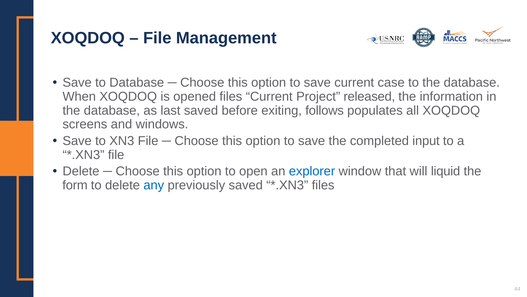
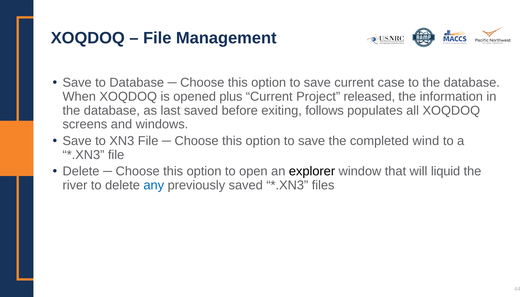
opened files: files -> plus
input: input -> wind
explorer colour: blue -> black
form: form -> river
